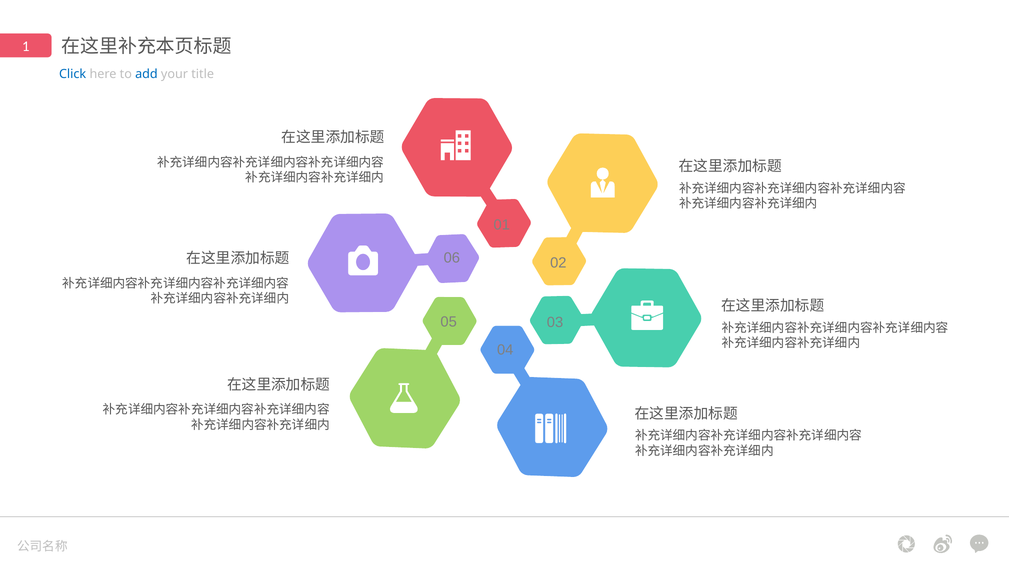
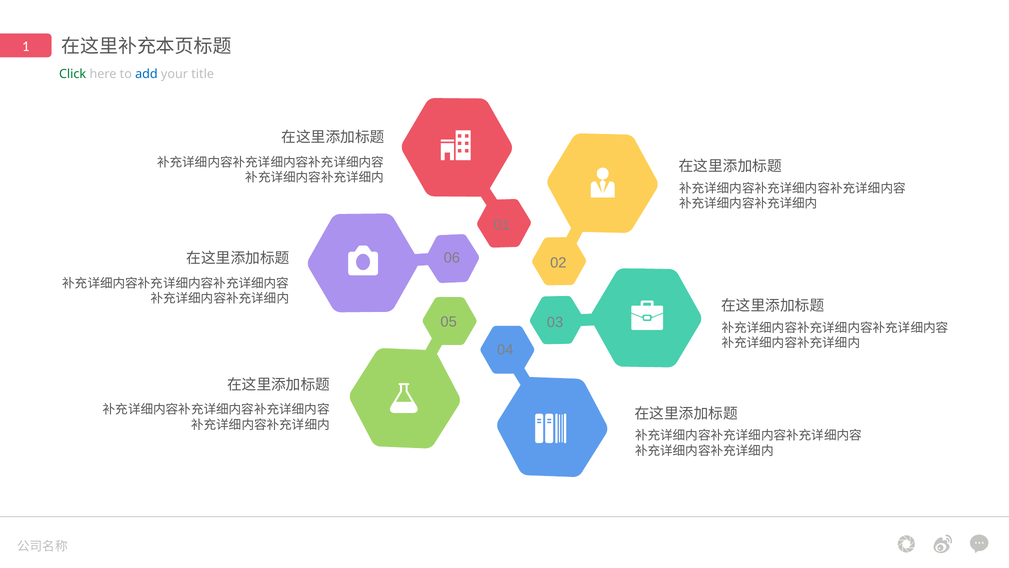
Click colour: blue -> green
